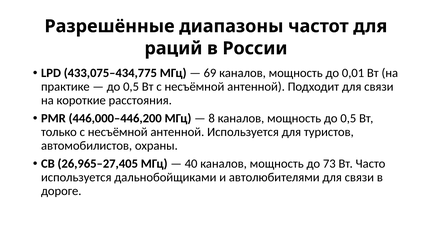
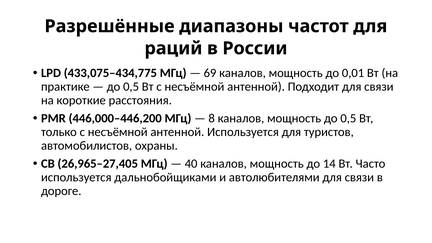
73: 73 -> 14
